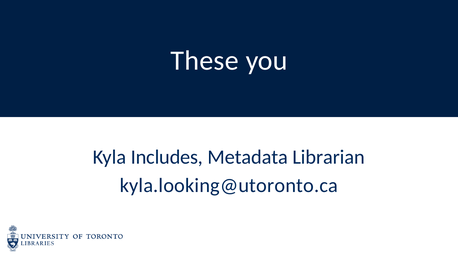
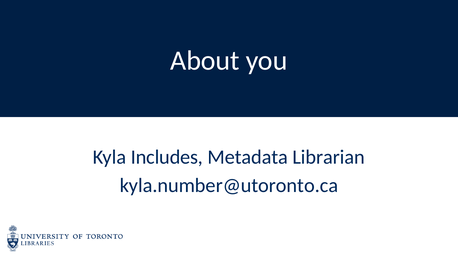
These: These -> About
kyla.looking@utoronto.ca: kyla.looking@utoronto.ca -> kyla.number@utoronto.ca
